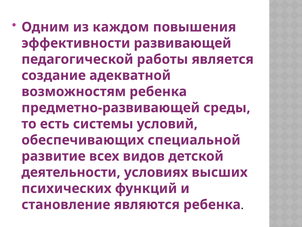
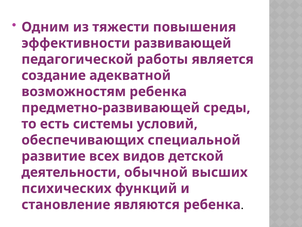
каждом: каждом -> тяжести
условиях: условиях -> обычной
